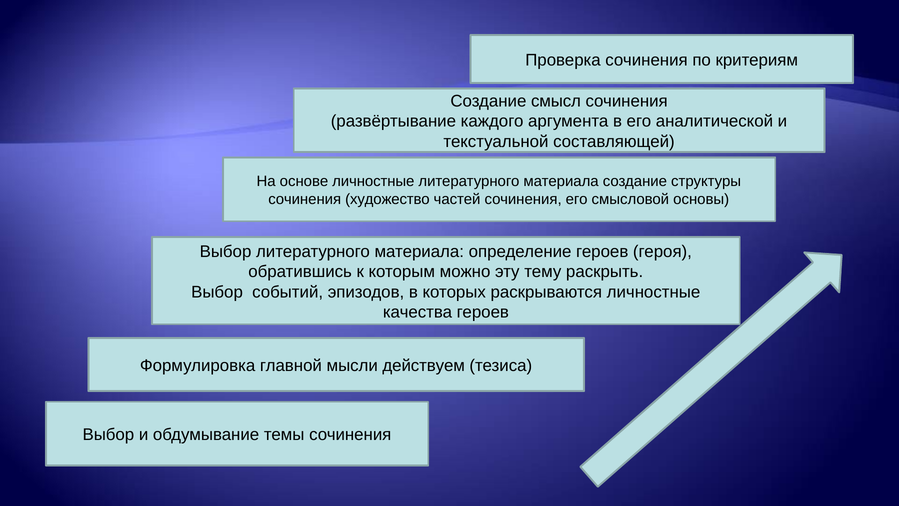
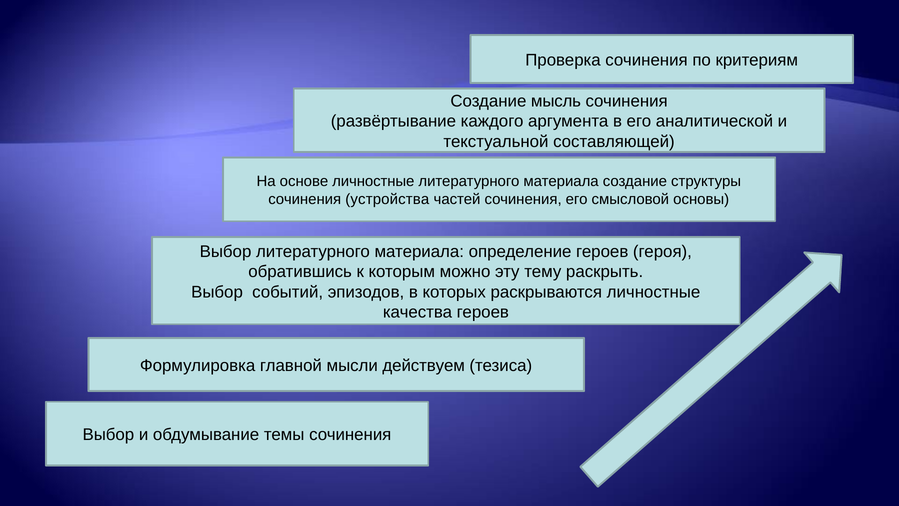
смысл: смысл -> мысль
художество: художество -> устройства
